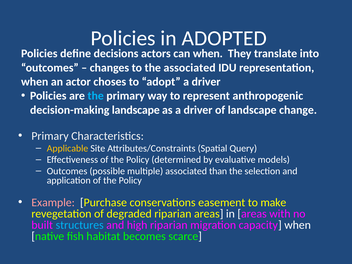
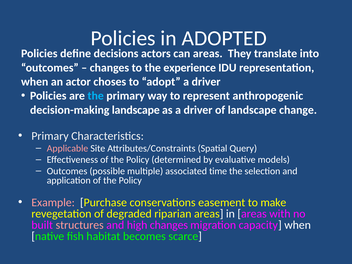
can when: when -> areas
the associated: associated -> experience
Applicable colour: yellow -> pink
than: than -> time
structures colour: light blue -> pink
high riparian: riparian -> changes
